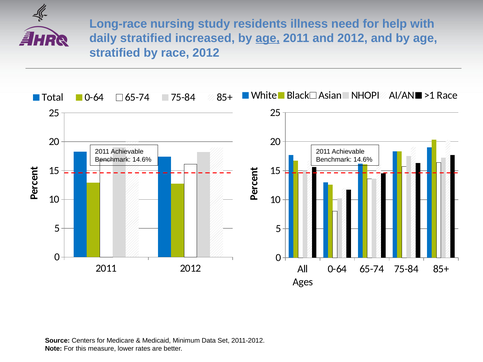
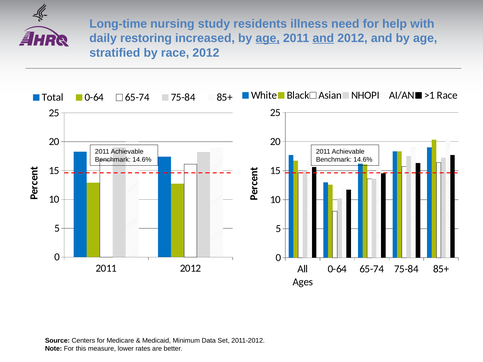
Long-race: Long-race -> Long-time
daily stratified: stratified -> restoring
and at (323, 38) underline: none -> present
